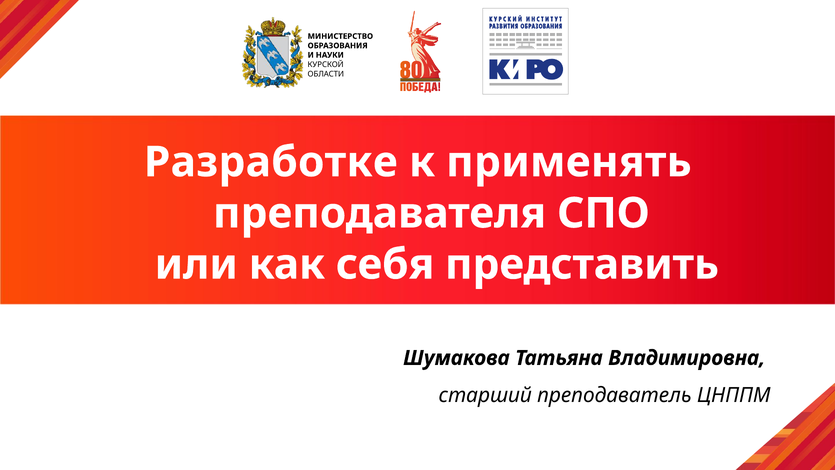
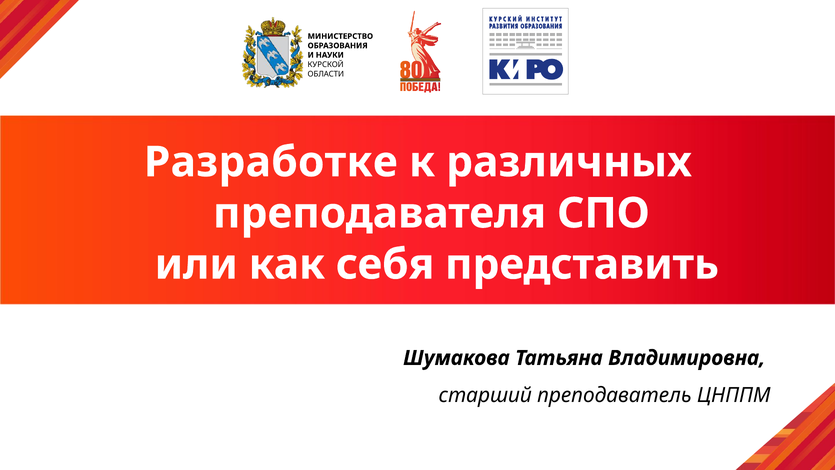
применять: применять -> различных
